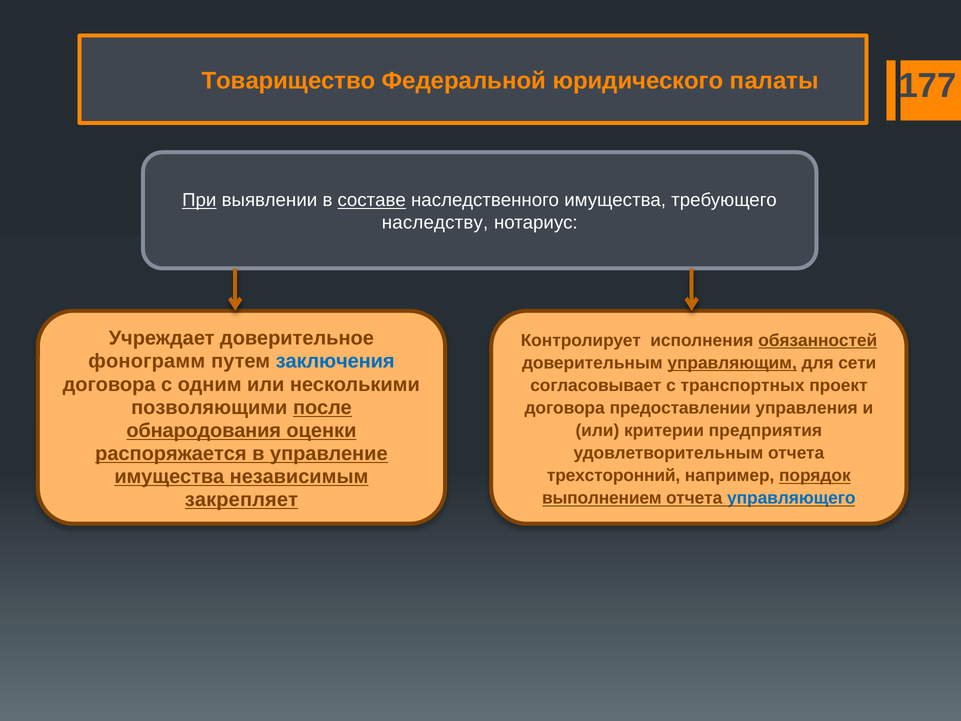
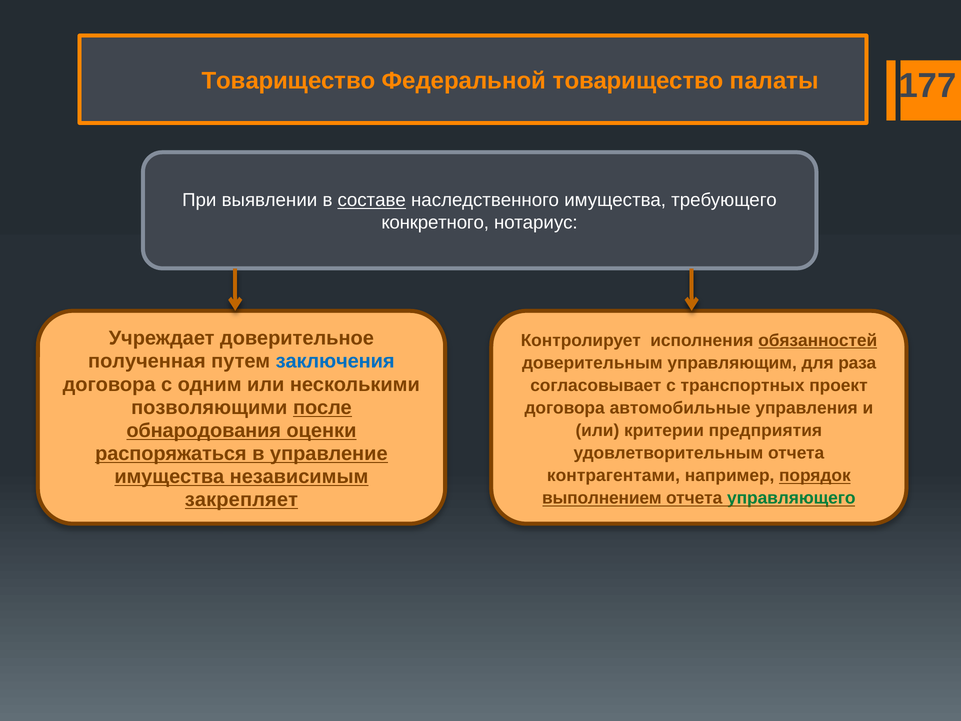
Федеральной юридического: юридического -> товарищество
При underline: present -> none
наследству: наследству -> конкретного
фонограмм: фонограмм -> полученная
управляющим underline: present -> none
сети: сети -> раза
предоставлении: предоставлении -> автомобильные
распоряжается: распоряжается -> распоряжаться
трехсторонний: трехсторонний -> контрагентами
управляющего colour: blue -> green
